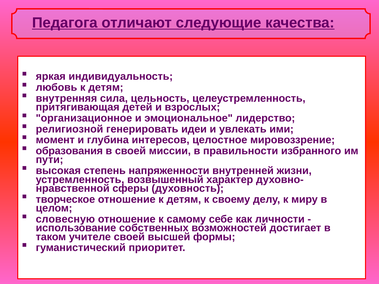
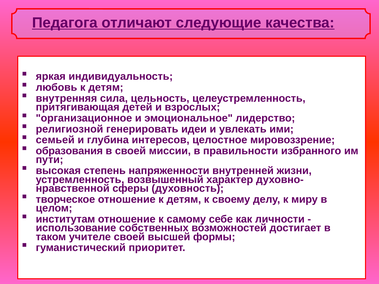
момент: момент -> семьей
словесную: словесную -> институтам
